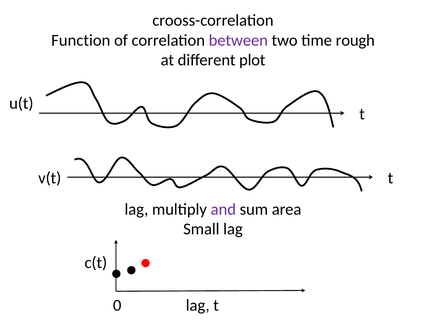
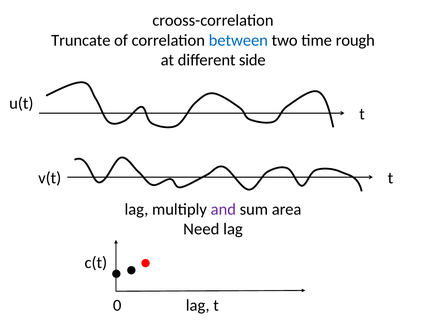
Function: Function -> Truncate
between colour: purple -> blue
plot: plot -> side
Small: Small -> Need
